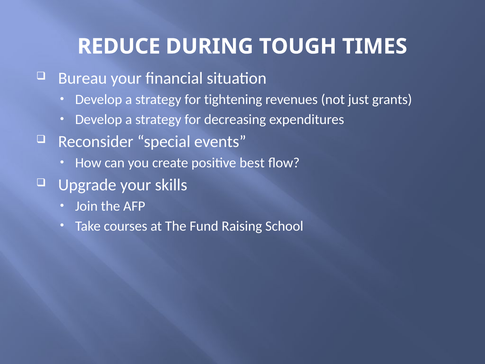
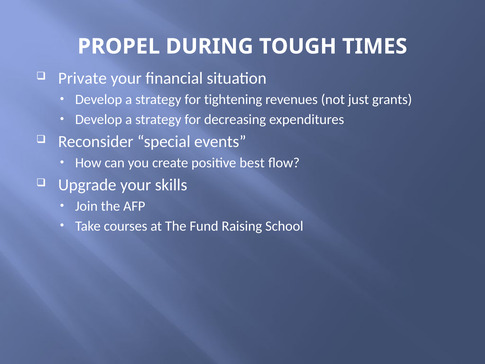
REDUCE: REDUCE -> PROPEL
Bureau: Bureau -> Private
